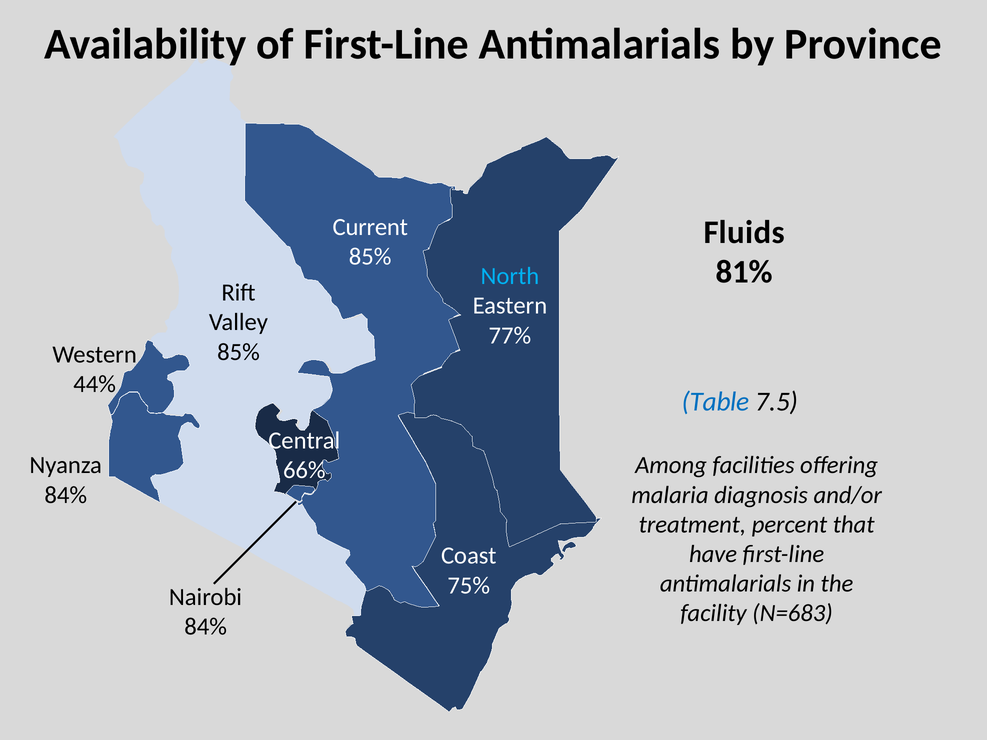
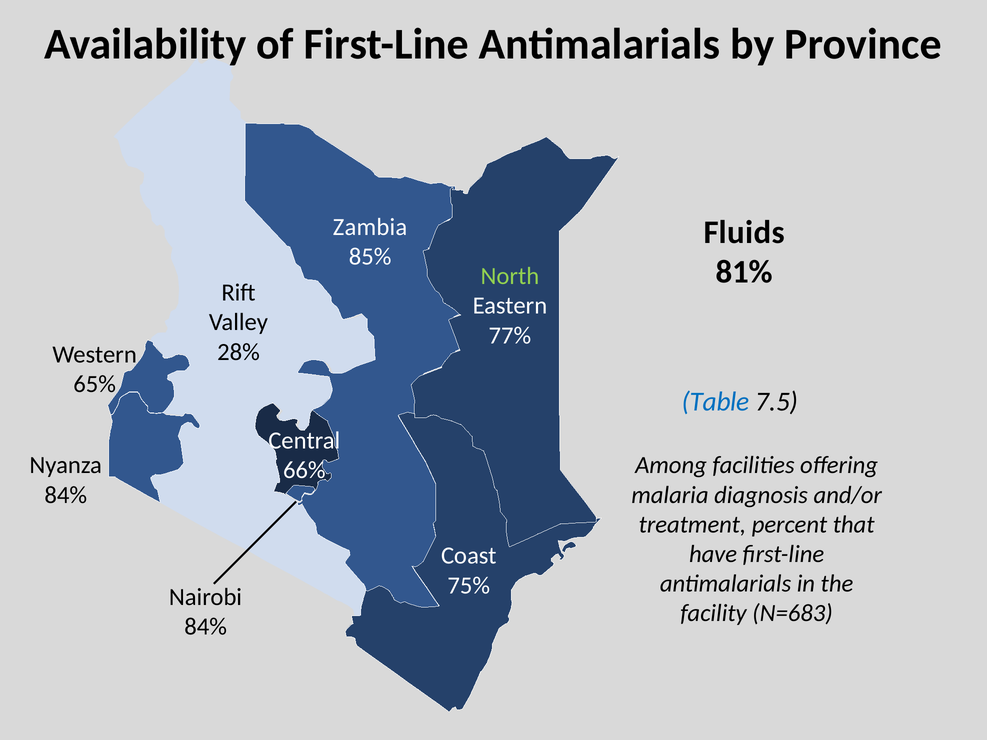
Current: Current -> Zambia
North colour: light blue -> light green
85% at (238, 352): 85% -> 28%
44%: 44% -> 65%
